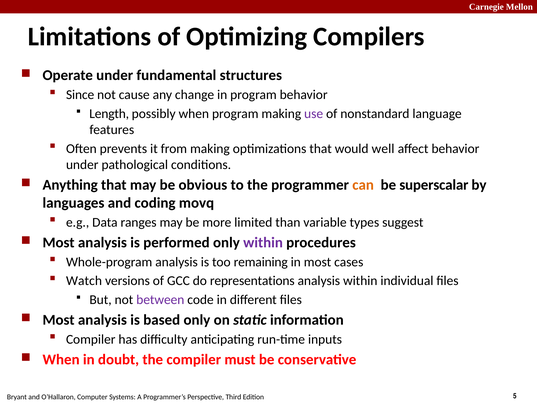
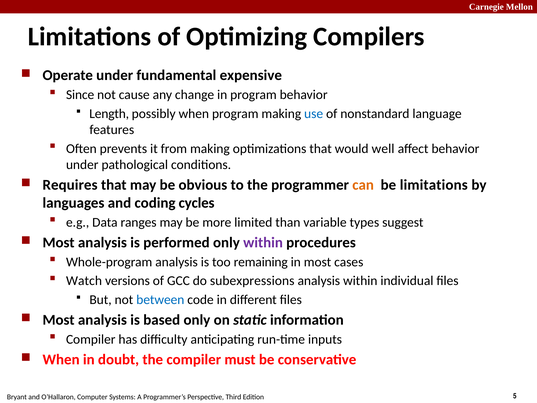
structures: structures -> expensive
use colour: purple -> blue
Anything: Anything -> Requires
be superscalar: superscalar -> limitations
movq: movq -> cycles
representations: representations -> subexpressions
between colour: purple -> blue
